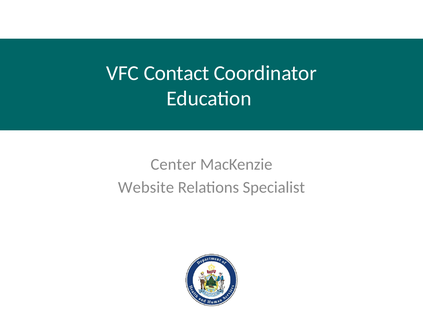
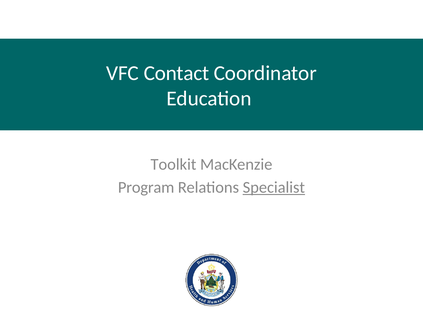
Center: Center -> Toolkit
Website: Website -> Program
Specialist underline: none -> present
